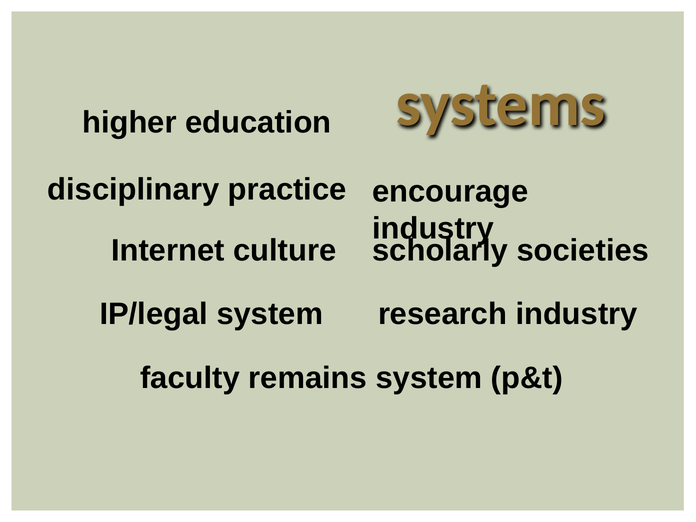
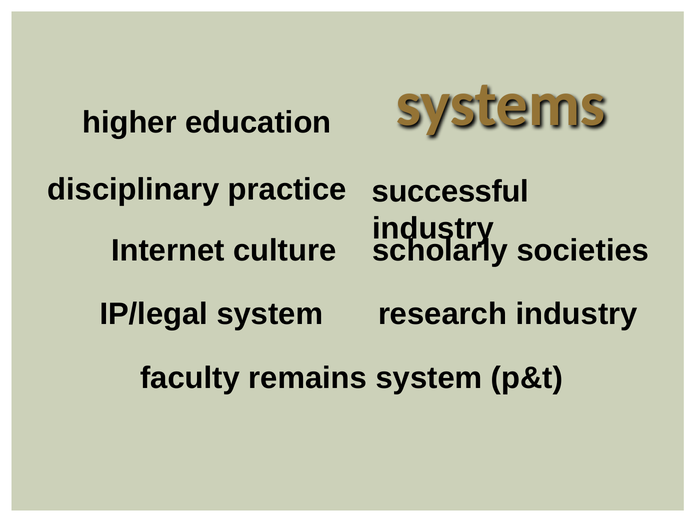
encourage: encourage -> successful
